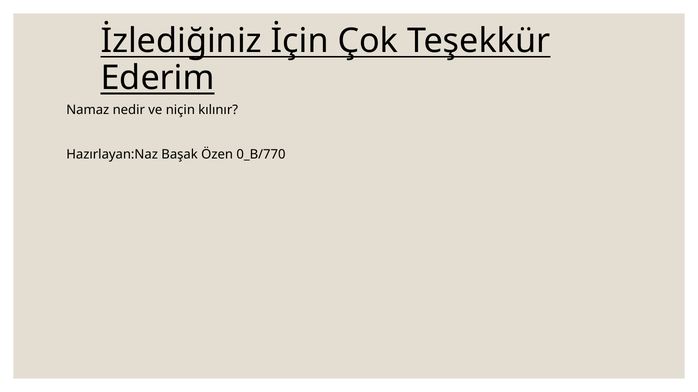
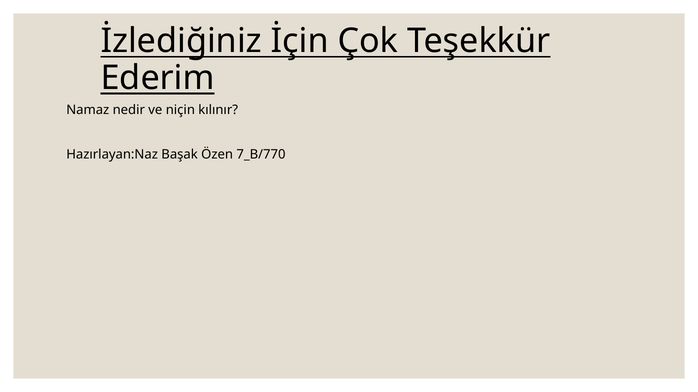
0_B/770: 0_B/770 -> 7_B/770
